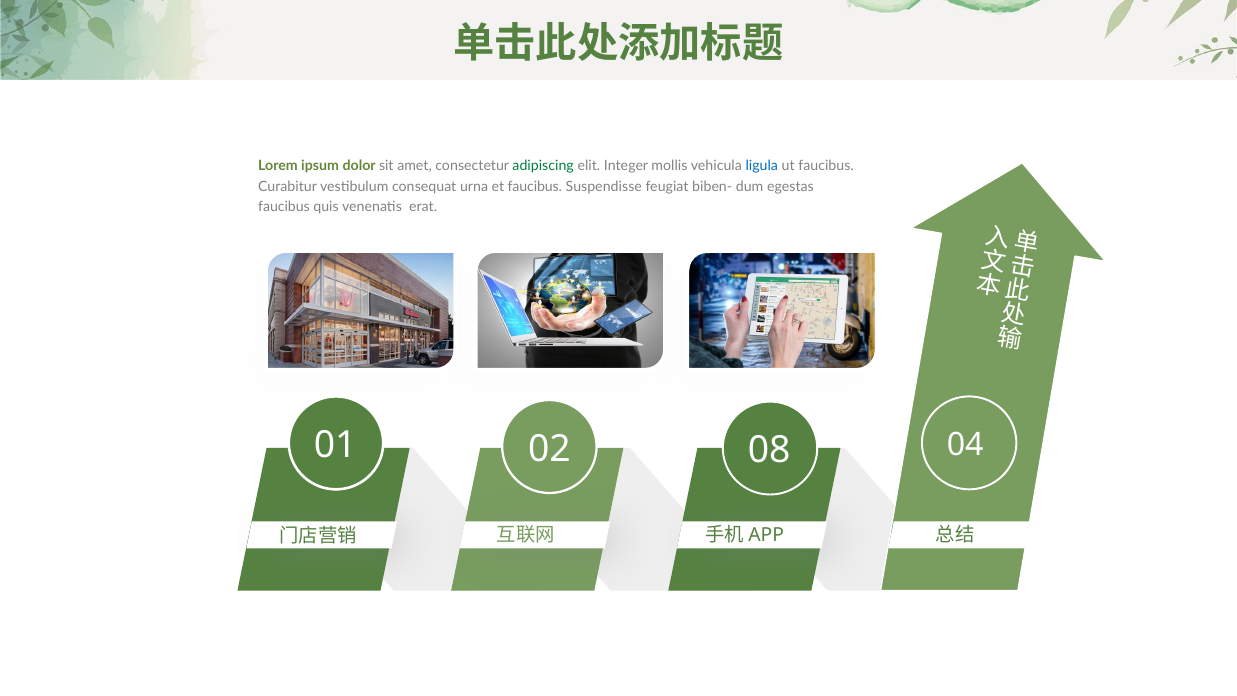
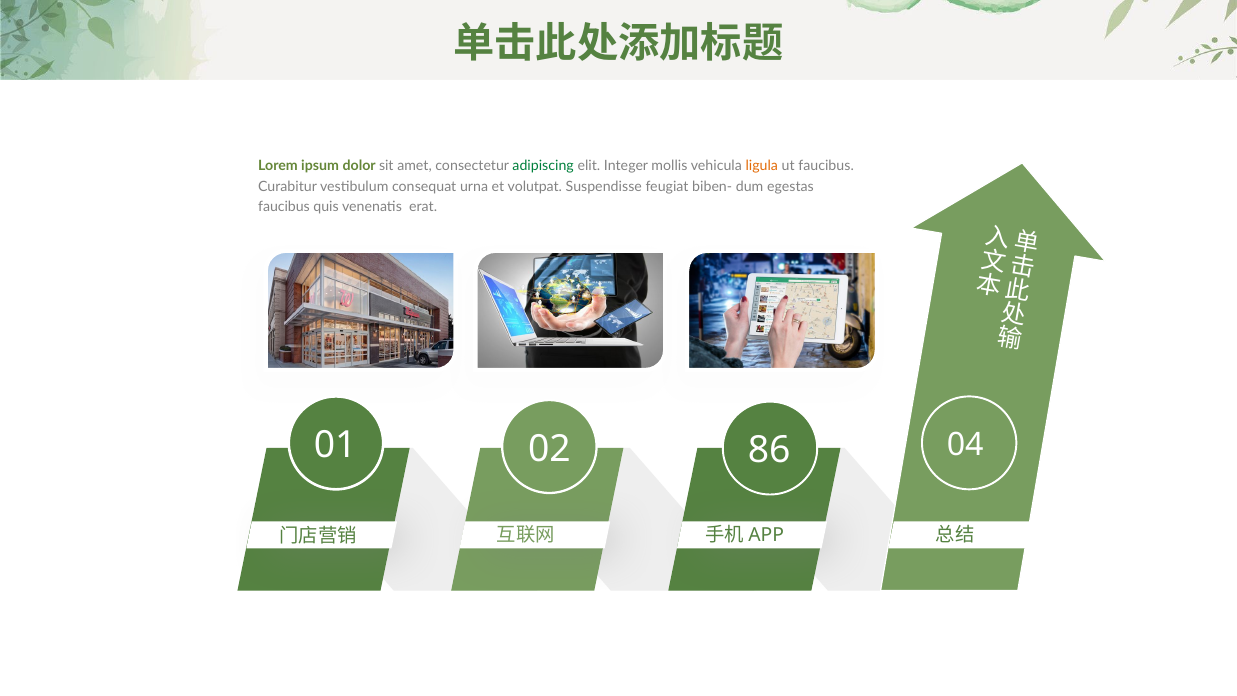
ligula colour: blue -> orange
et faucibus: faucibus -> volutpat
08: 08 -> 86
